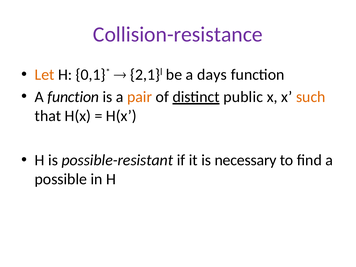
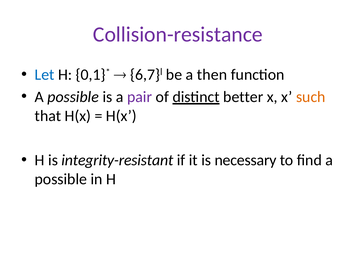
Let colour: orange -> blue
2,1: 2,1 -> 6,7
days: days -> then
function at (73, 97): function -> possible
pair colour: orange -> purple
public: public -> better
possible-resistant: possible-resistant -> integrity-resistant
